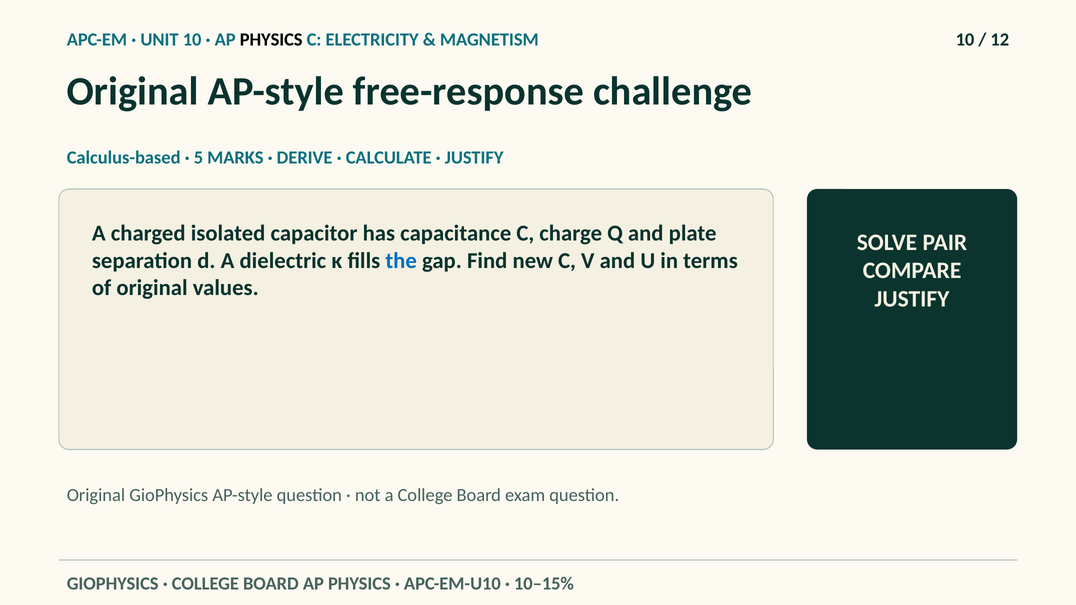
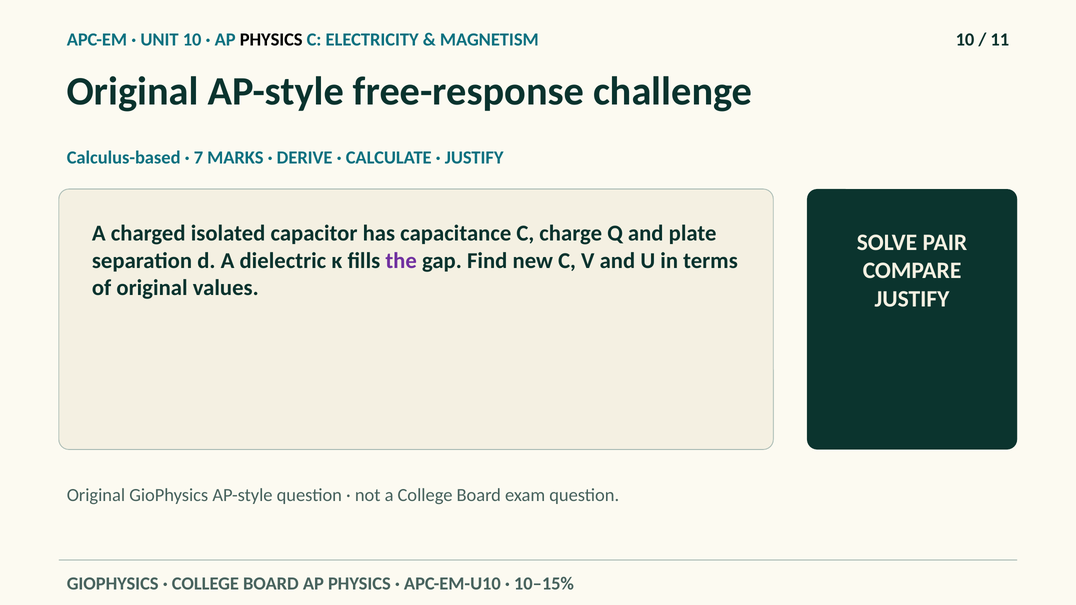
12: 12 -> 11
5: 5 -> 7
the colour: blue -> purple
